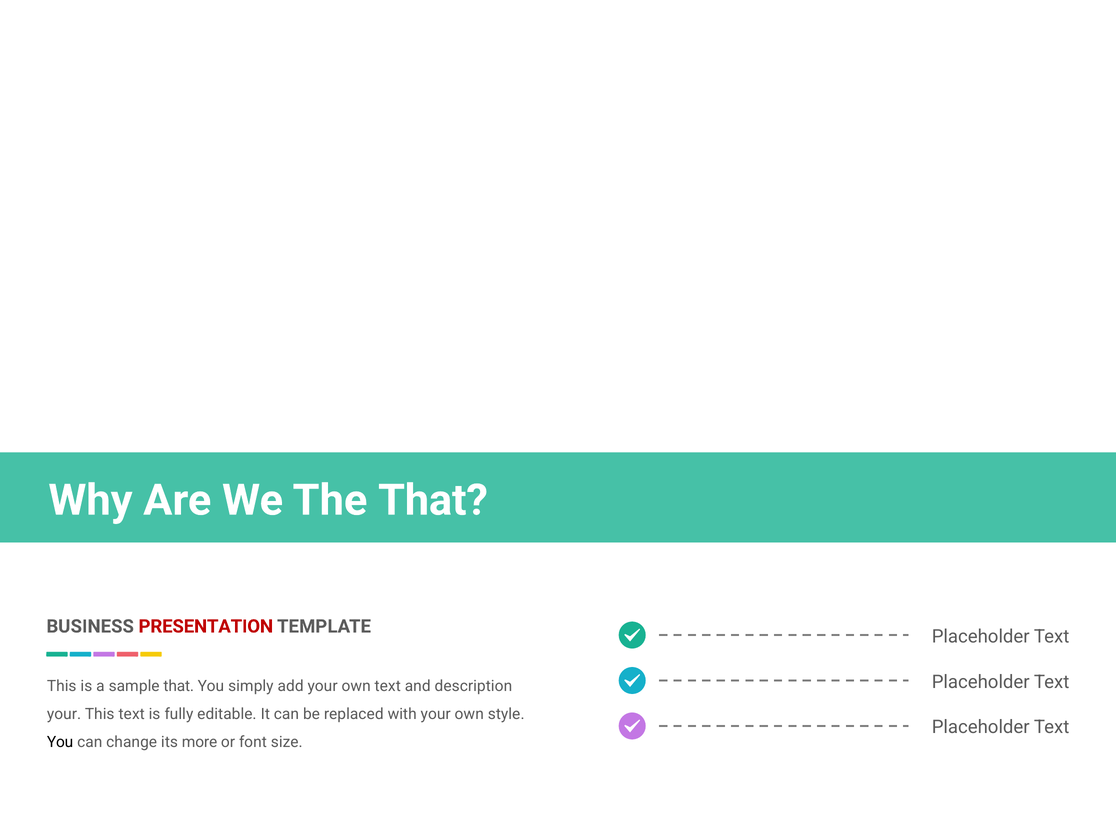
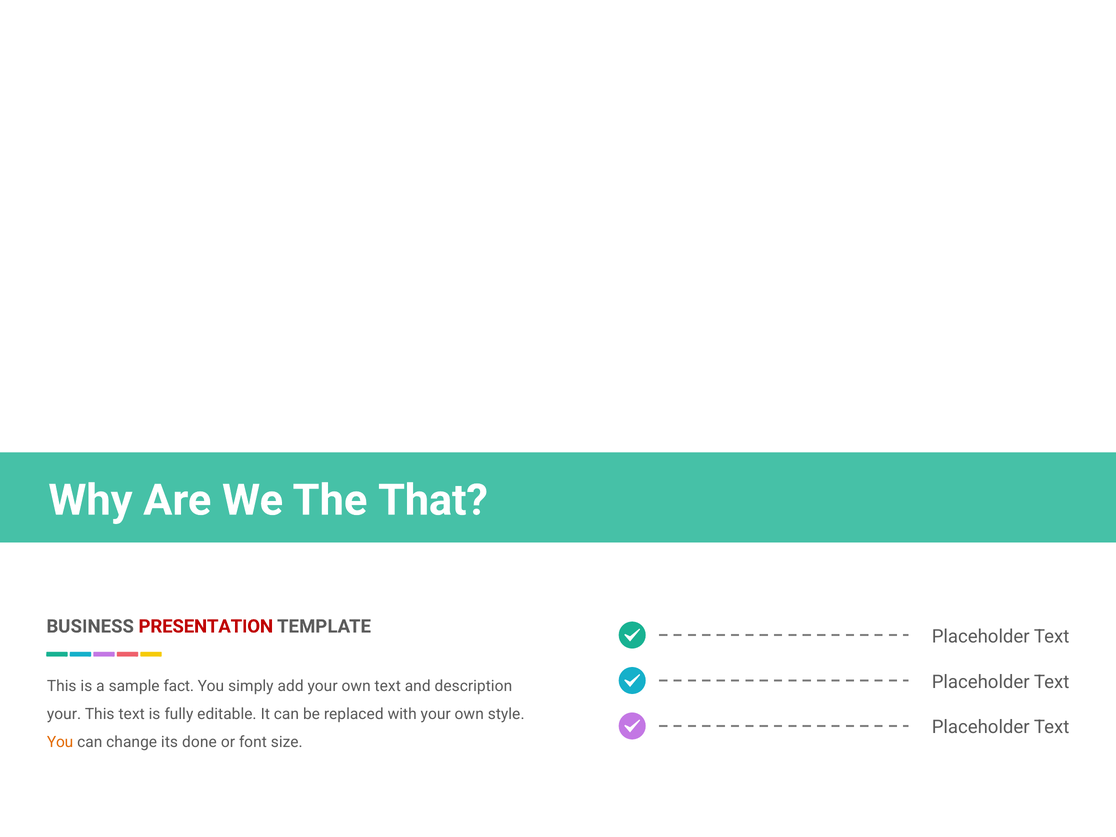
sample that: that -> fact
You at (60, 742) colour: black -> orange
more: more -> done
